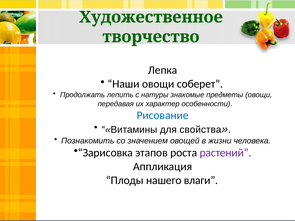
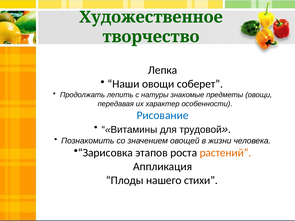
свойства: свойства -> трудовой
растений colour: purple -> orange
влаги: влаги -> стихи
